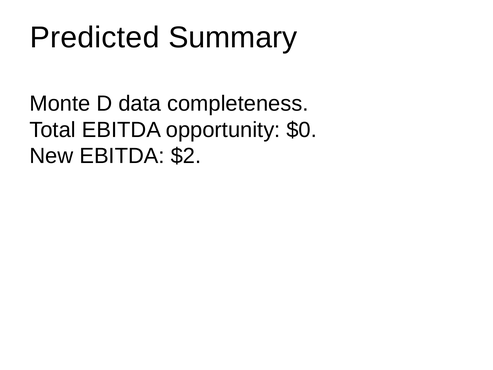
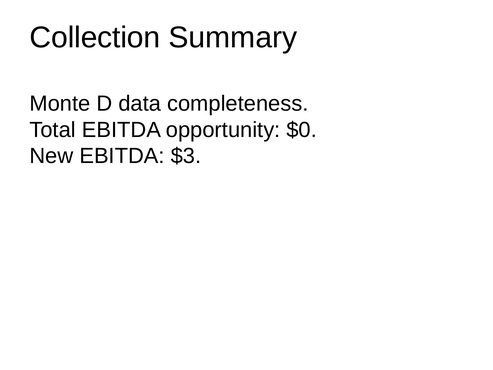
Predicted: Predicted -> Collection
$2: $2 -> $3
